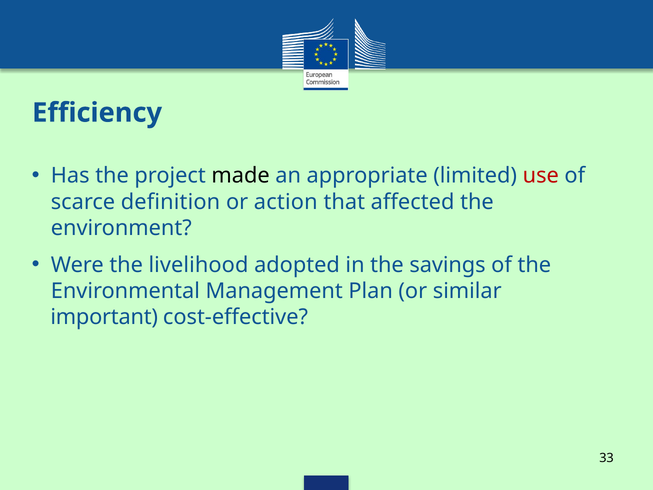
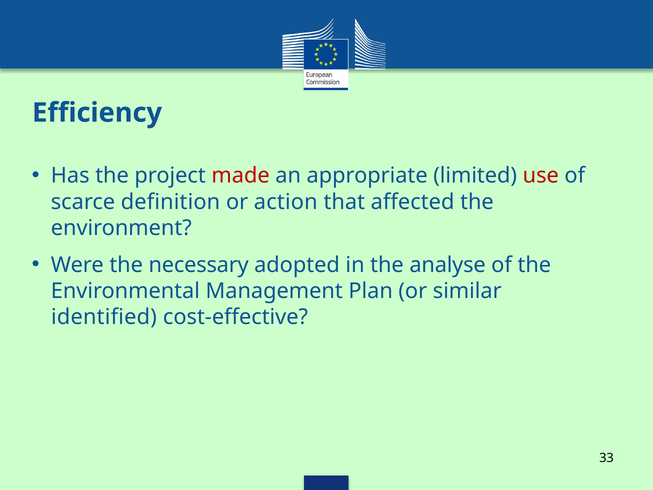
made colour: black -> red
livelihood: livelihood -> necessary
savings: savings -> analyse
important: important -> identified
